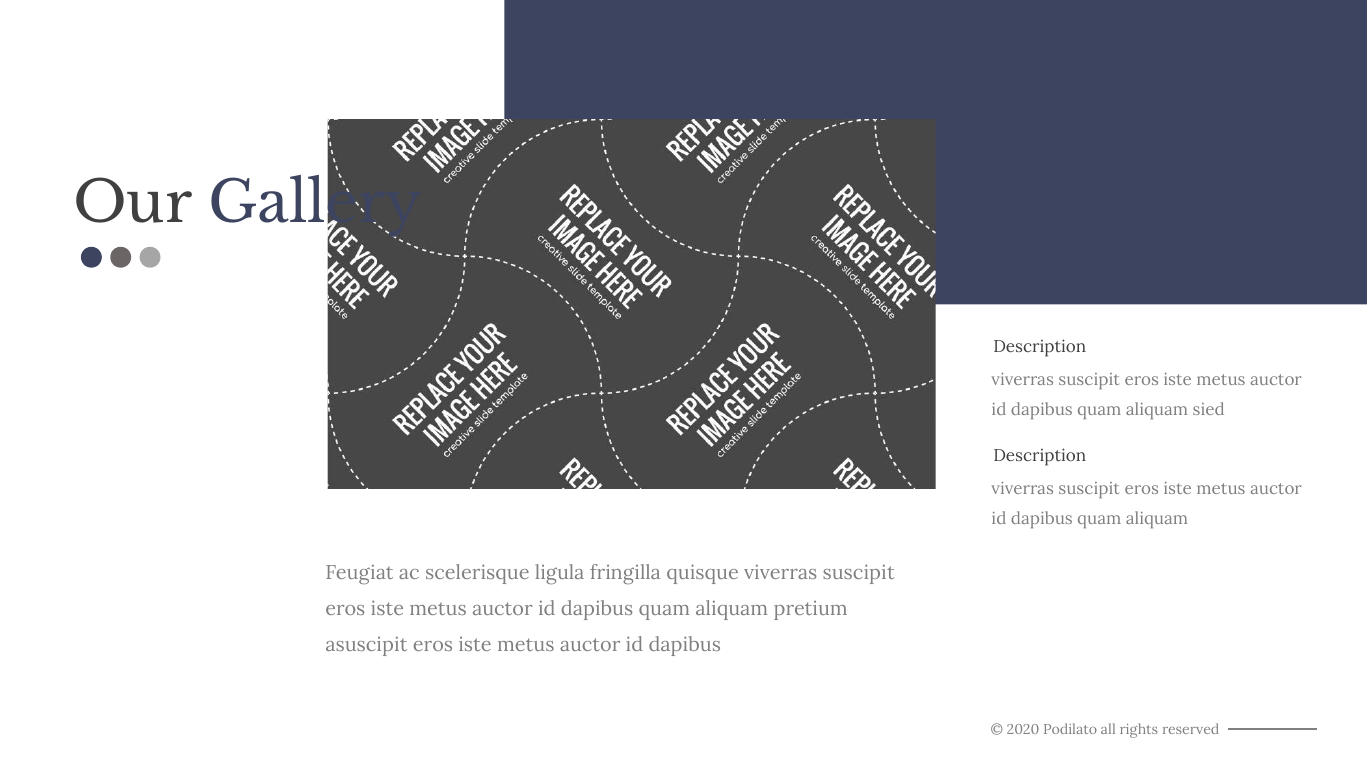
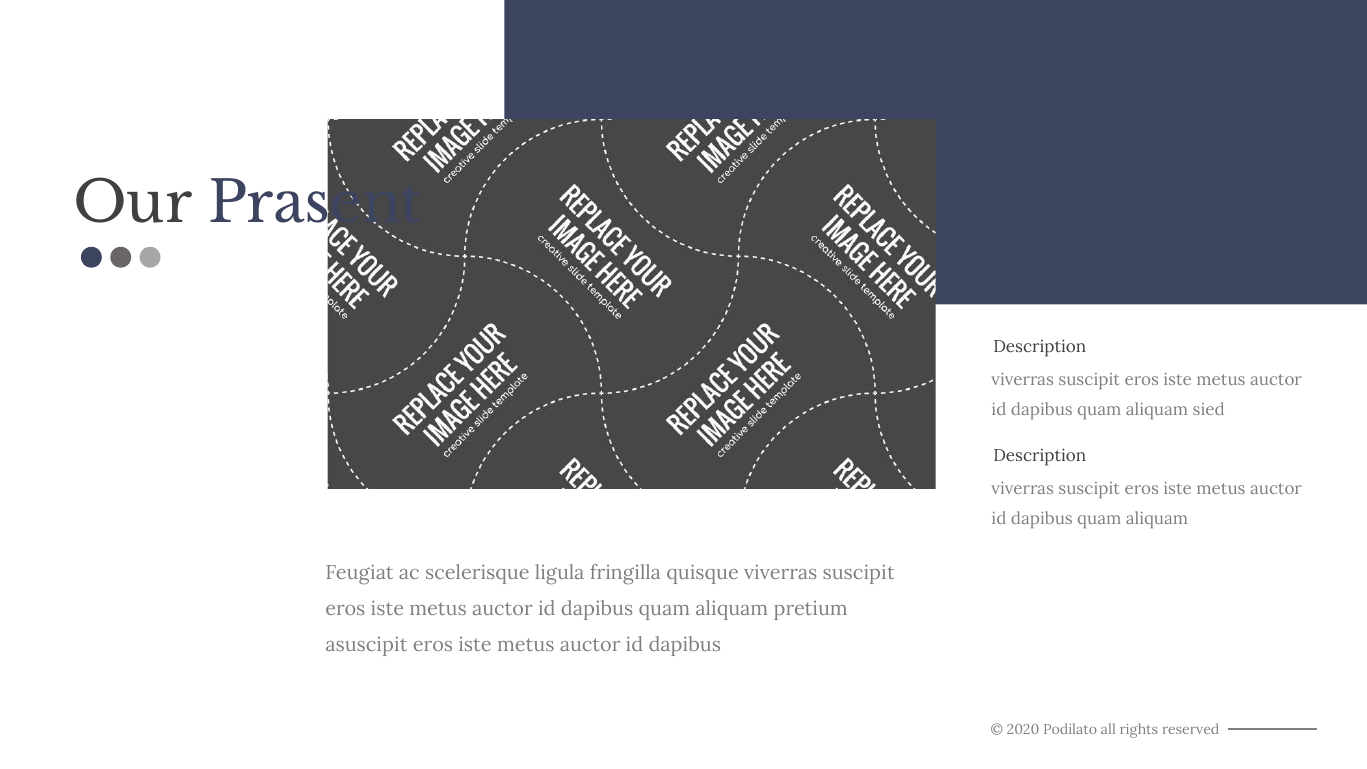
Gallery: Gallery -> Prasent
